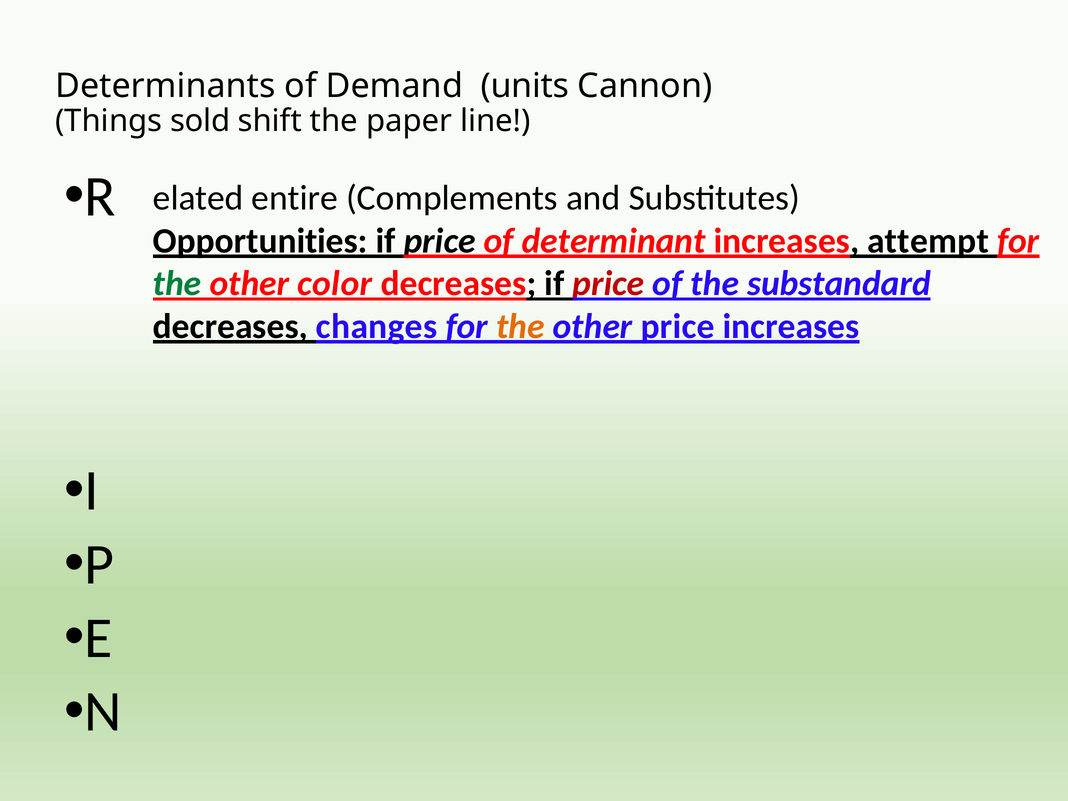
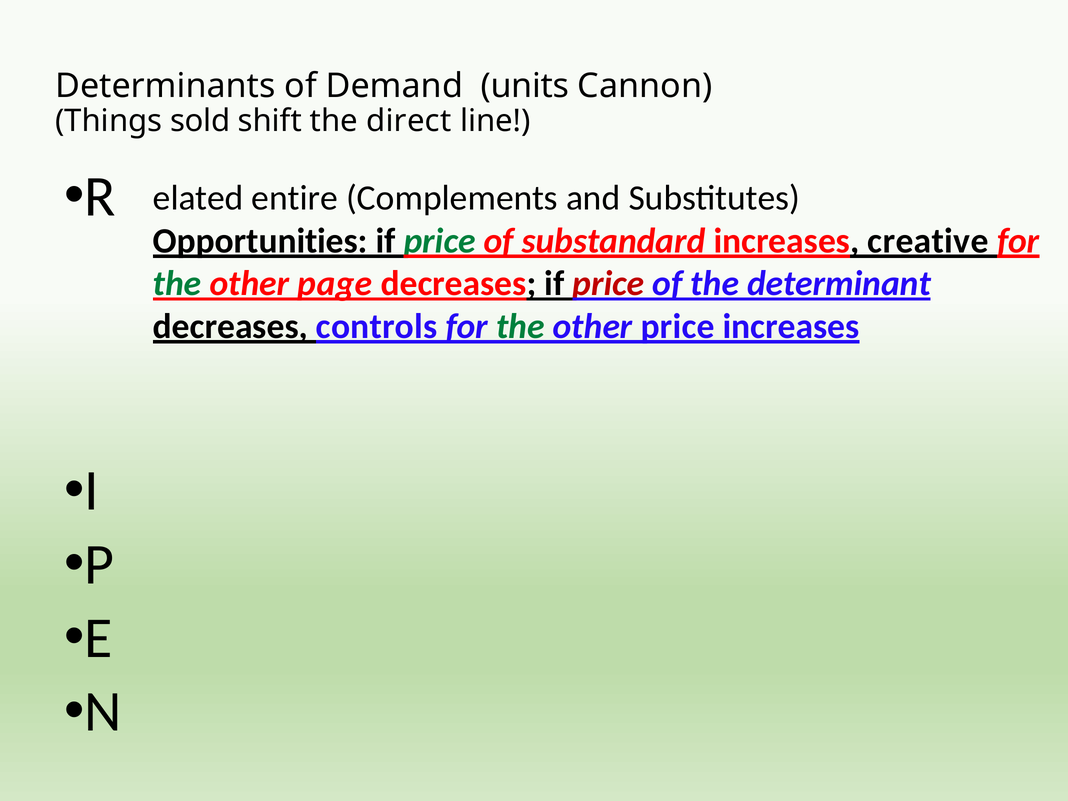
paper: paper -> direct
price at (440, 241) colour: black -> green
determinant: determinant -> substandard
attempt: attempt -> creative
color: color -> page
substandard: substandard -> determinant
changes: changes -> controls
the at (520, 326) colour: orange -> green
